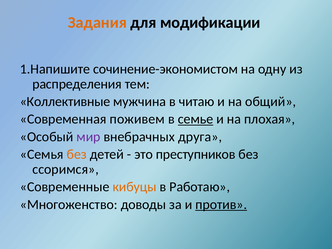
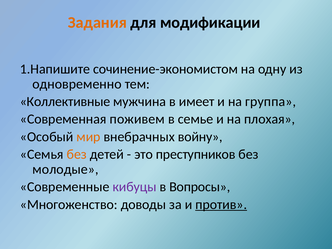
распределения: распределения -> одновременно
читаю: читаю -> имеет
общий: общий -> группа
семье underline: present -> none
мир colour: purple -> orange
друга: друга -> войну
ссоримся: ссоримся -> молодые
кибуцы colour: orange -> purple
Работаю: Работаю -> Вопросы
